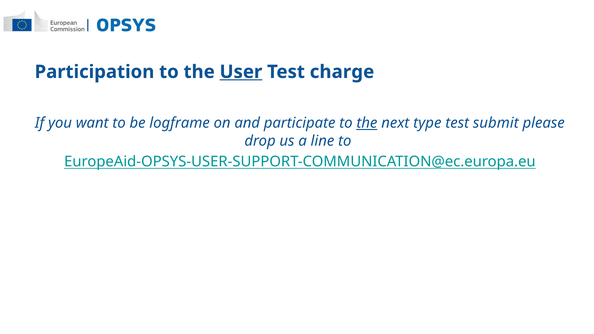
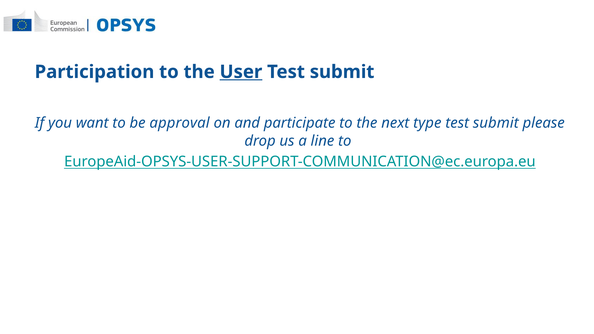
charge at (342, 72): charge -> submit
logframe: logframe -> approval
the at (367, 123) underline: present -> none
